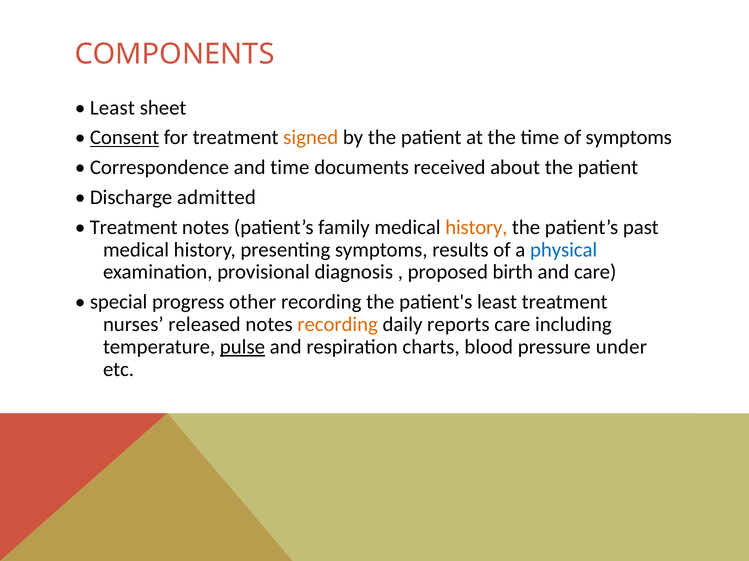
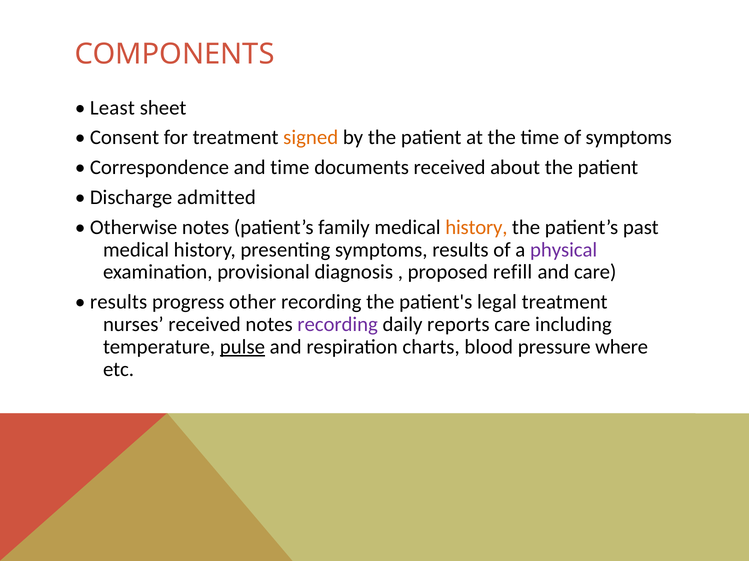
Consent underline: present -> none
Treatment at (134, 228): Treatment -> Otherwise
physical colour: blue -> purple
birth: birth -> refill
special at (119, 302): special -> results
patient's least: least -> legal
nurses released: released -> received
recording at (338, 325) colour: orange -> purple
under: under -> where
